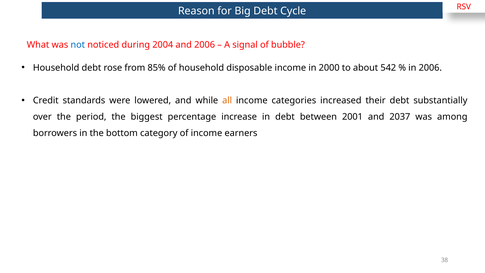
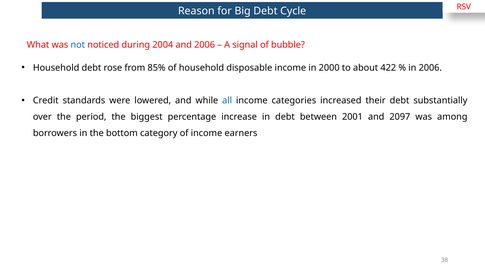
542: 542 -> 422
all colour: orange -> blue
2037: 2037 -> 2097
